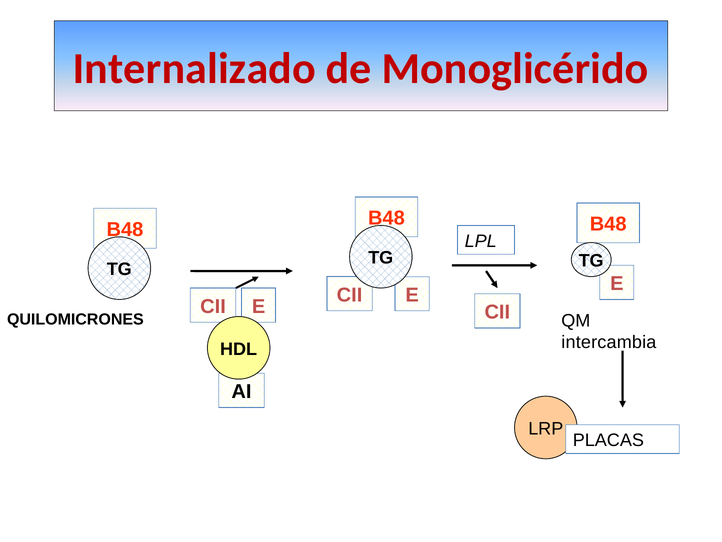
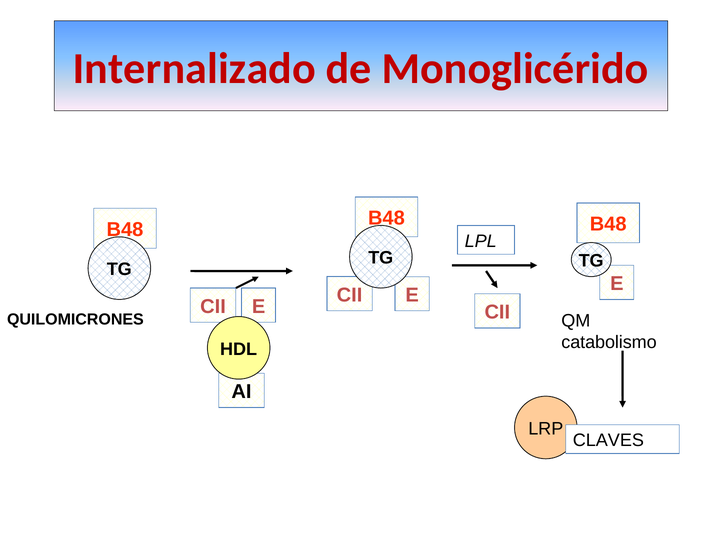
intercambia: intercambia -> catabolismo
PLACAS: PLACAS -> CLAVES
